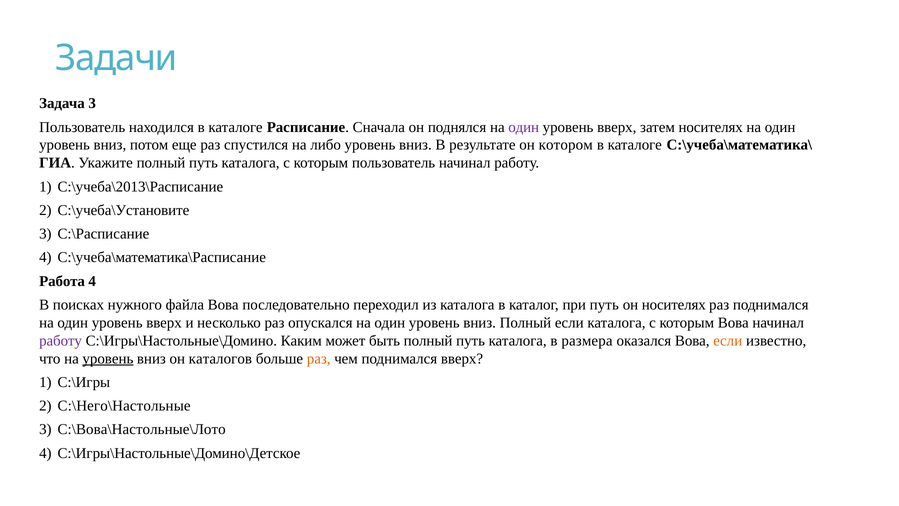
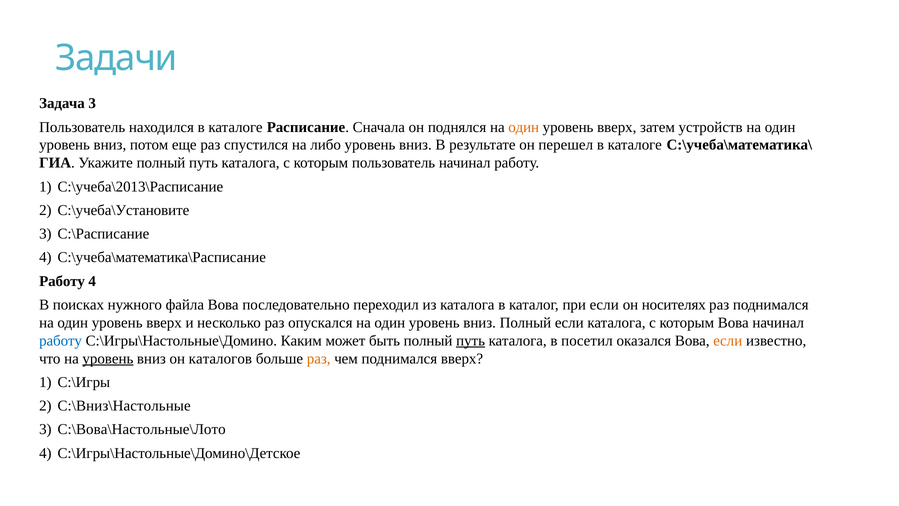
один at (524, 127) colour: purple -> orange
затем носителях: носителях -> устройств
котором: котором -> перешел
Работа at (62, 281): Работа -> Работу
при путь: путь -> если
работу at (61, 340) colour: purple -> blue
путь at (471, 340) underline: none -> present
размера: размера -> посетил
С:\Него\Настольные: С:\Него\Настольные -> С:\Вниз\Настольные
